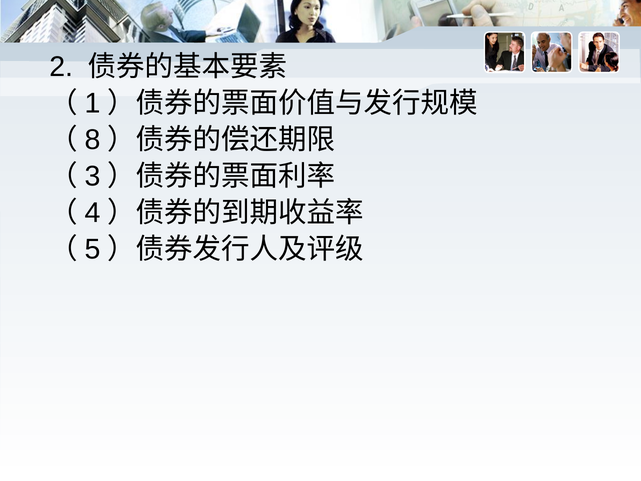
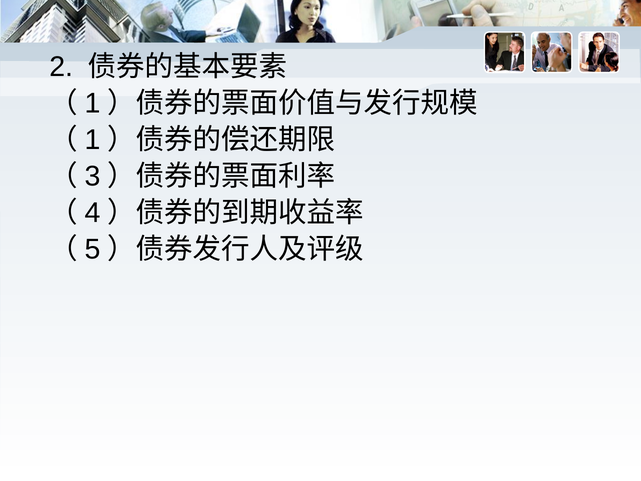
8 at (93, 140): 8 -> 1
